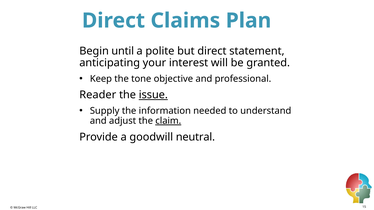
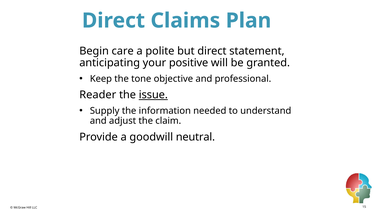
until: until -> care
interest: interest -> positive
claim underline: present -> none
